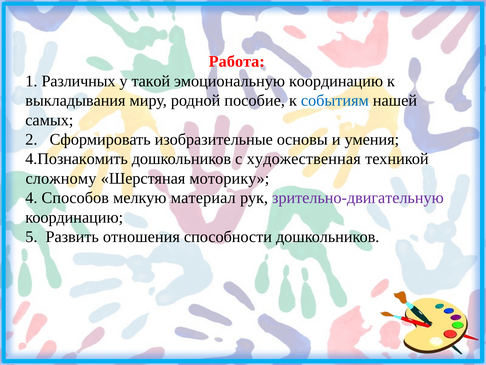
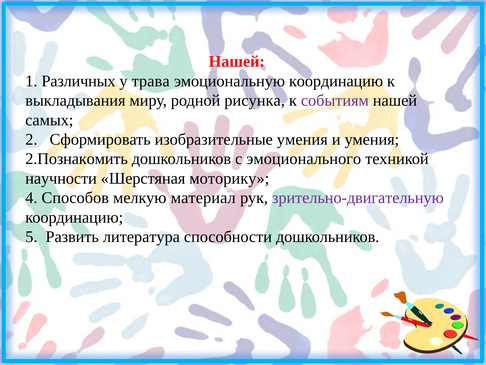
Работа at (237, 62): Работа -> Нашей
такой: такой -> трава
пособие: пособие -> рисунка
событиям colour: blue -> purple
изобразительные основы: основы -> умения
4.Познакомить: 4.Познакомить -> 2.Познакомить
художественная: художественная -> эмоционального
сложному: сложному -> научности
отношения: отношения -> литература
